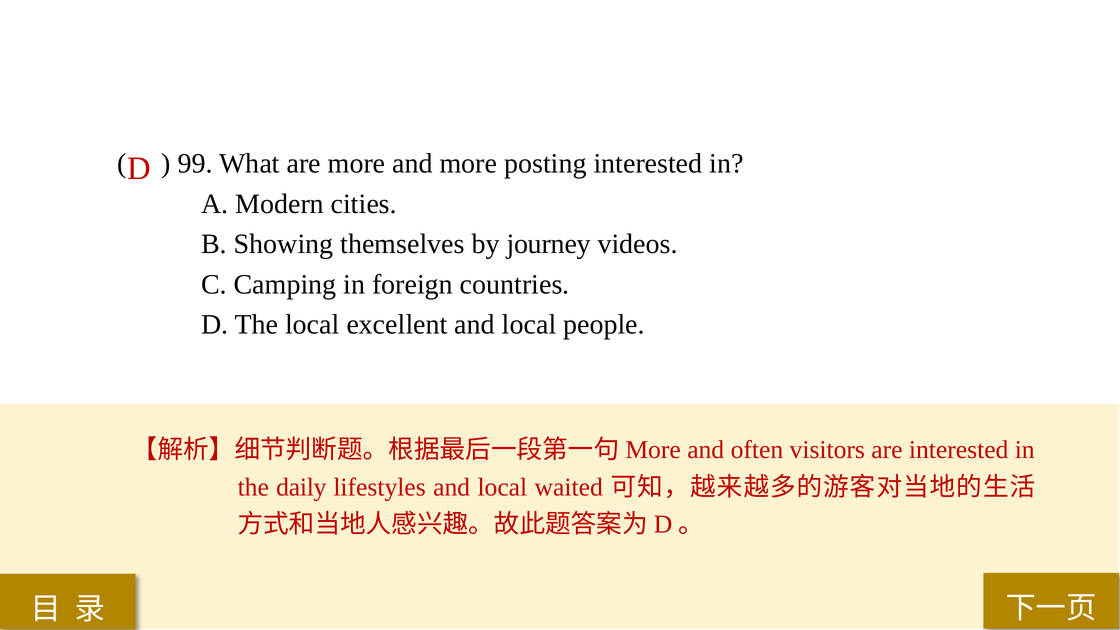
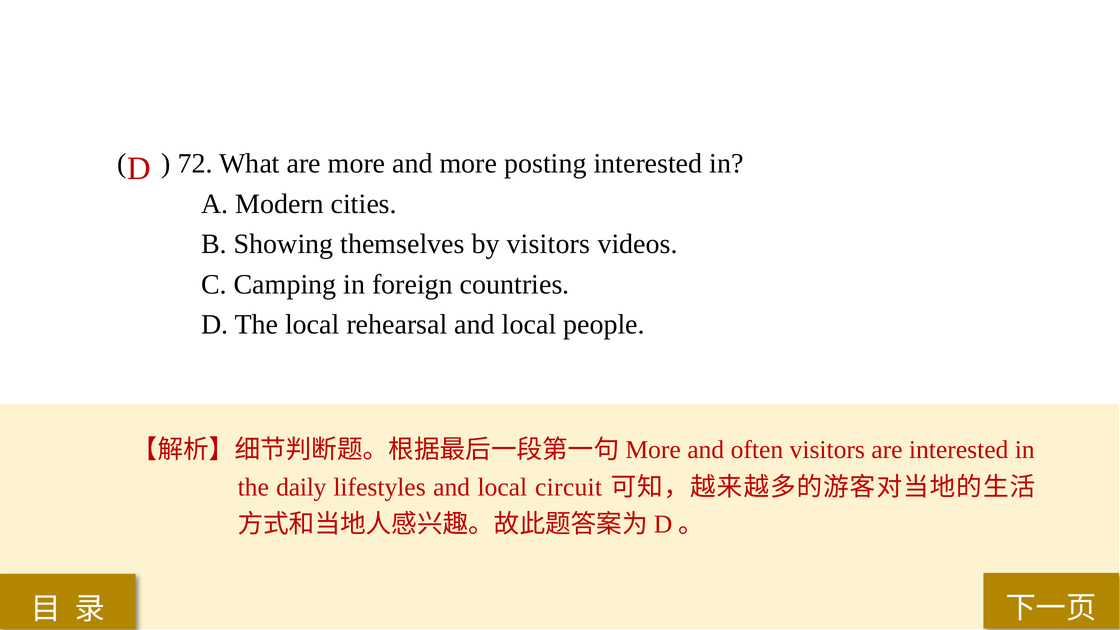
99: 99 -> 72
by journey: journey -> visitors
excellent: excellent -> rehearsal
waited: waited -> circuit
